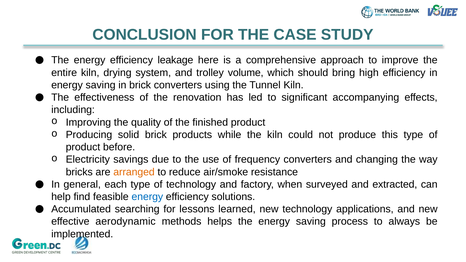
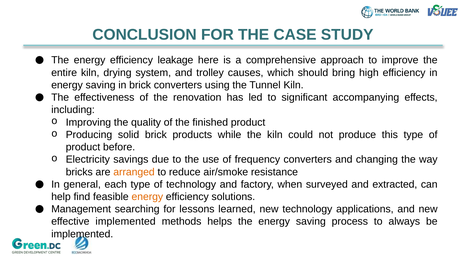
volume: volume -> causes
energy at (147, 197) colour: blue -> orange
Accumulated: Accumulated -> Management
effective aerodynamic: aerodynamic -> implemented
